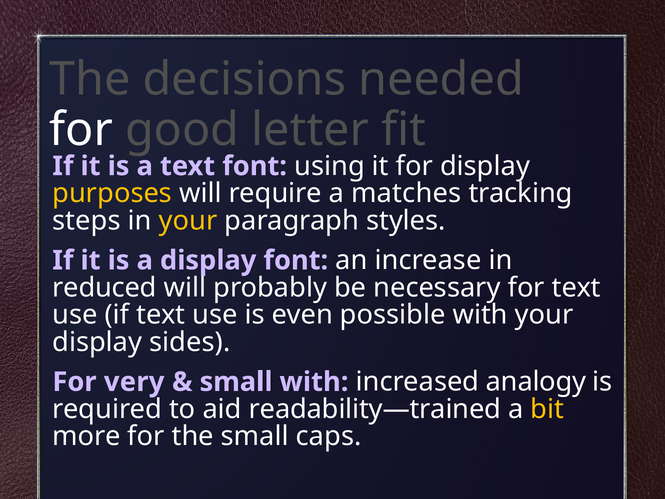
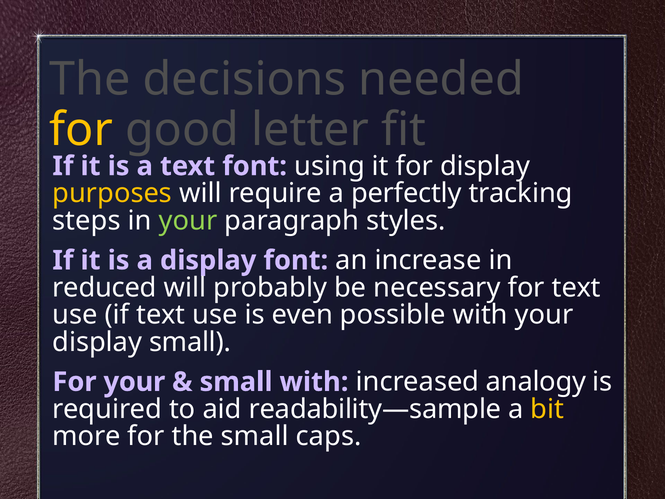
for at (81, 130) colour: white -> yellow
matches: matches -> perfectly
your at (188, 221) colour: yellow -> light green
display sides: sides -> small
For very: very -> your
readability—trained: readability—trained -> readability—sample
